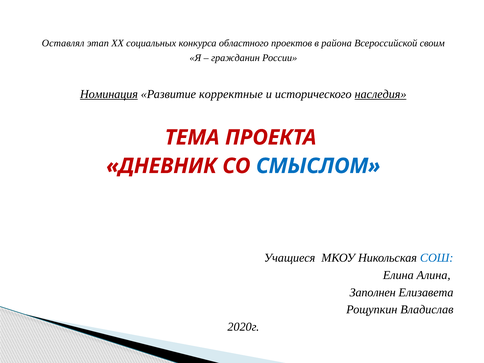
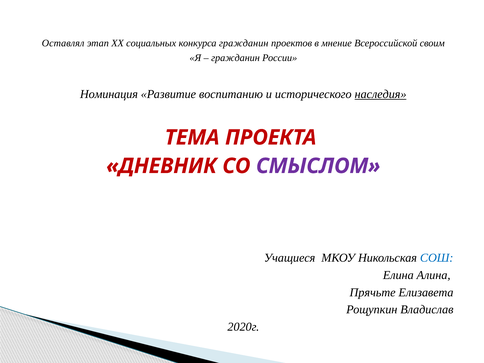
конкурса областного: областного -> гражданин
района: района -> мнение
Номинация underline: present -> none
корректные: корректные -> воспитанию
СМЫСЛОМ colour: blue -> purple
Заполнен: Заполнен -> Прячьте
